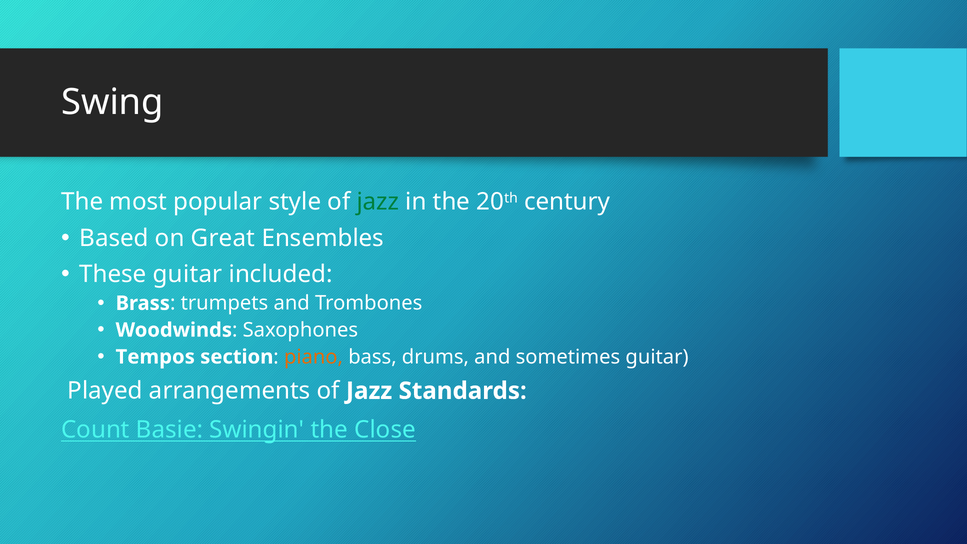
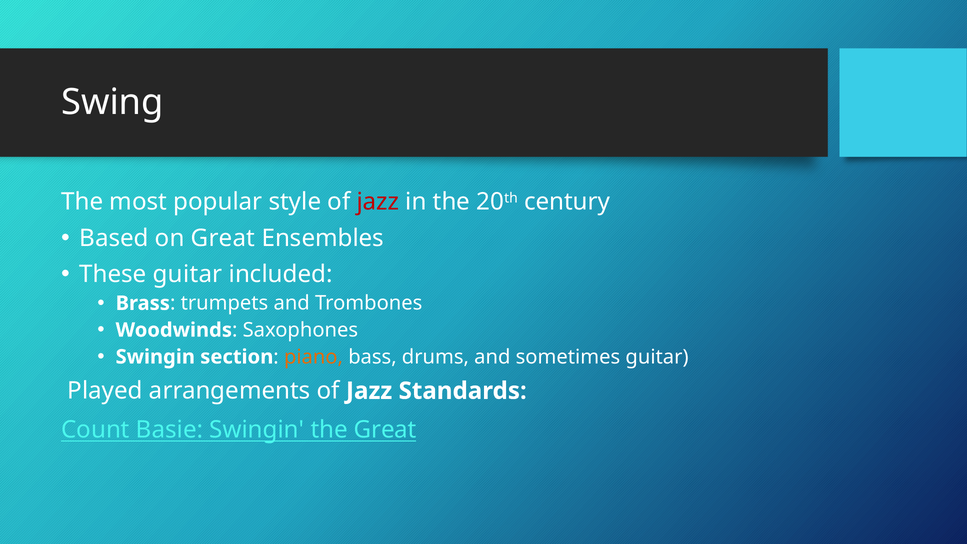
jazz at (378, 202) colour: green -> red
Tempos at (155, 357): Tempos -> Swingin
the Close: Close -> Great
